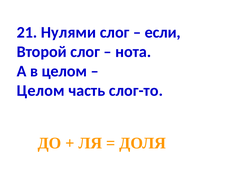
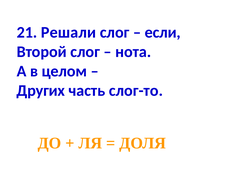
Нулями: Нулями -> Решали
Целом at (41, 90): Целом -> Других
